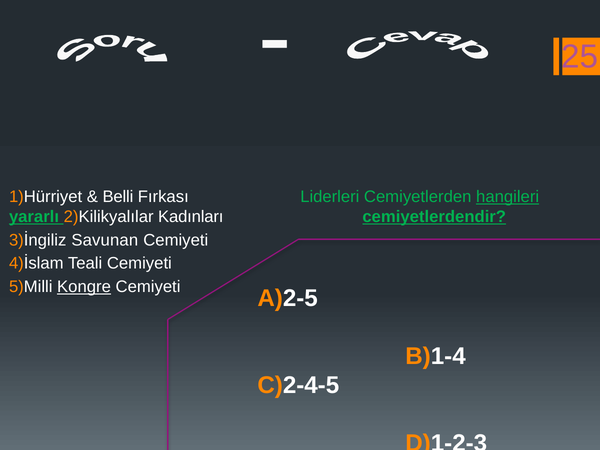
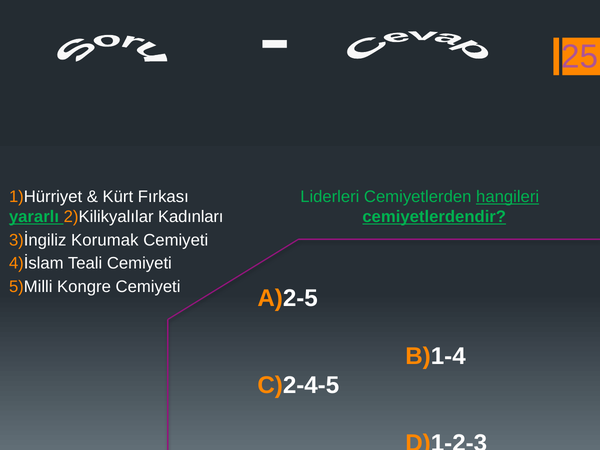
Belli: Belli -> Kürt
Savunan: Savunan -> Korumak
Kongre underline: present -> none
